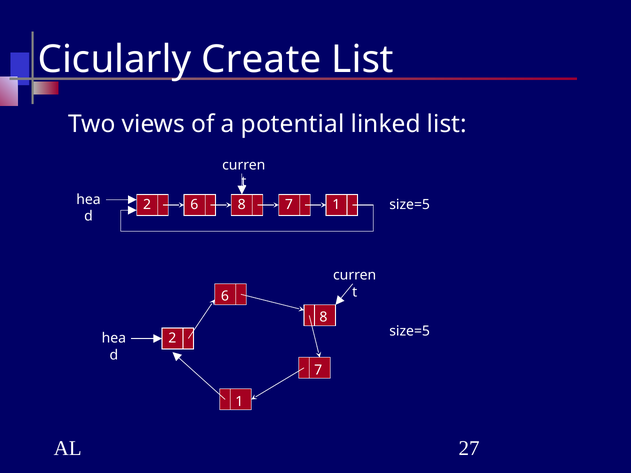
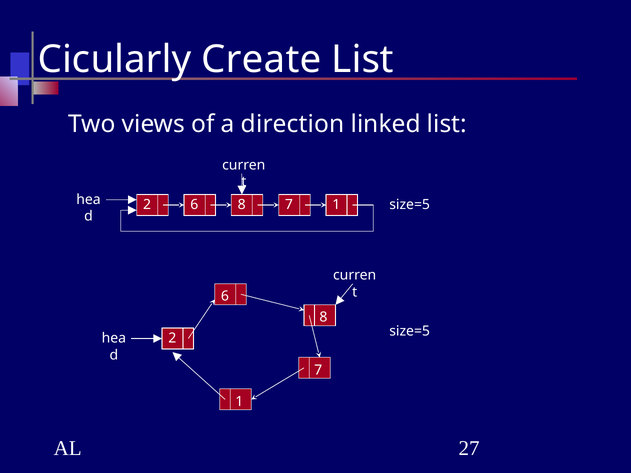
potential: potential -> direction
